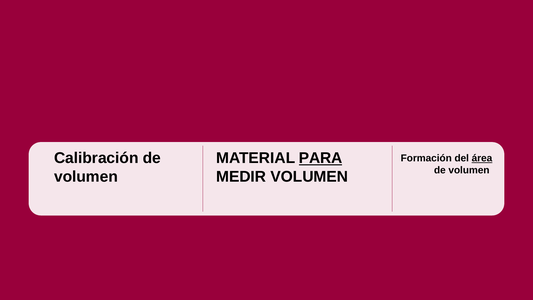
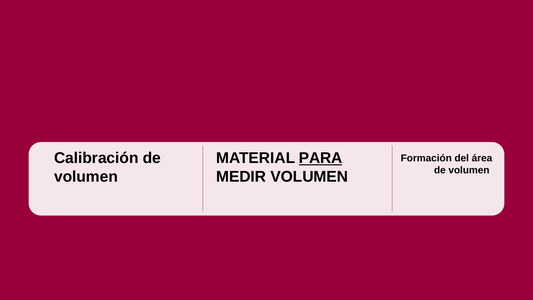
área underline: present -> none
